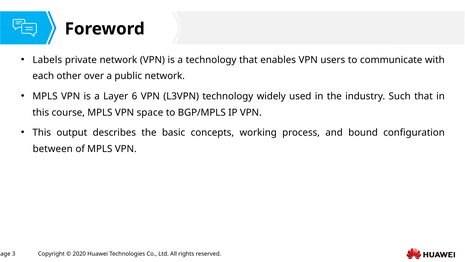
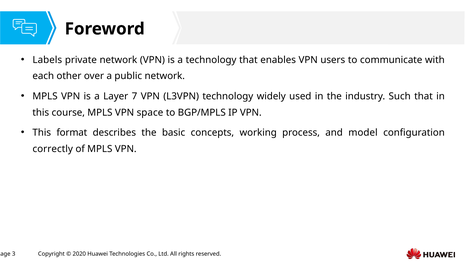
6: 6 -> 7
output: output -> format
bound: bound -> model
between: between -> correctly
